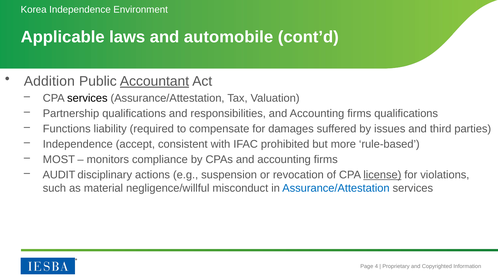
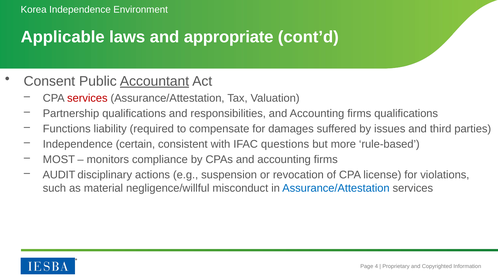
automobile: automobile -> appropriate
Addition: Addition -> Consent
services at (87, 98) colour: black -> red
accept: accept -> certain
prohibited: prohibited -> questions
license underline: present -> none
